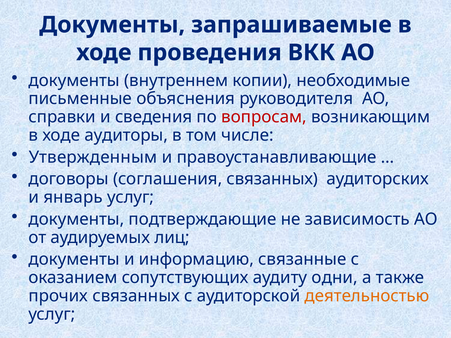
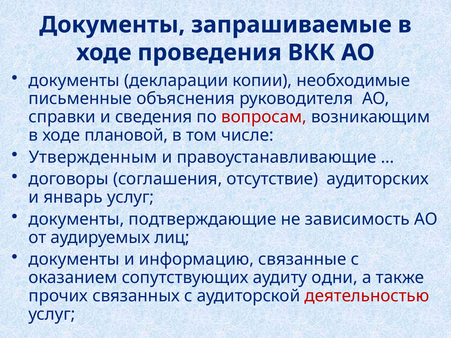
внутреннем: внутреннем -> декларации
аудиторы: аудиторы -> плановой
соглашения связанных: связанных -> отсутствие
деятельностью colour: orange -> red
